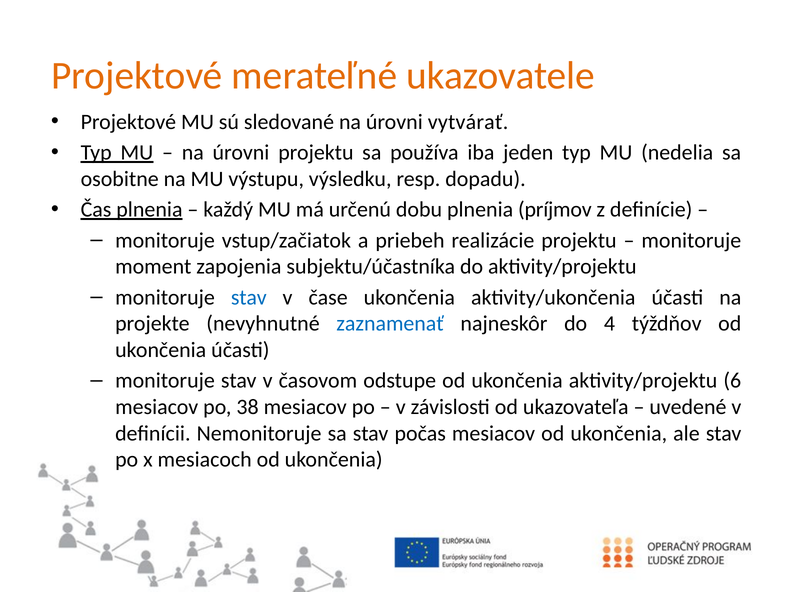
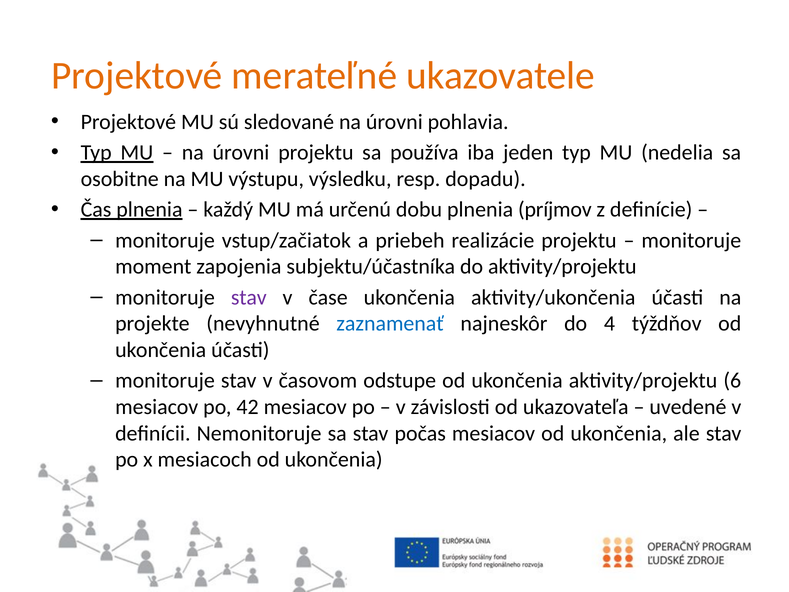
vytvárať: vytvárať -> pohlavia
stav at (249, 297) colour: blue -> purple
38: 38 -> 42
